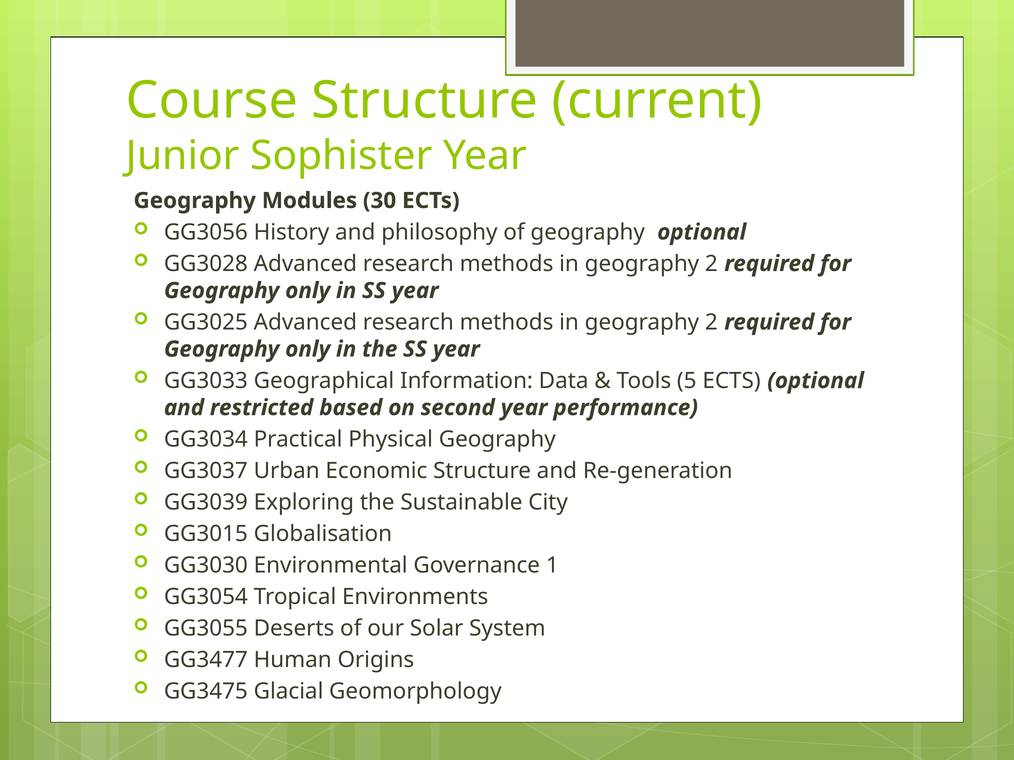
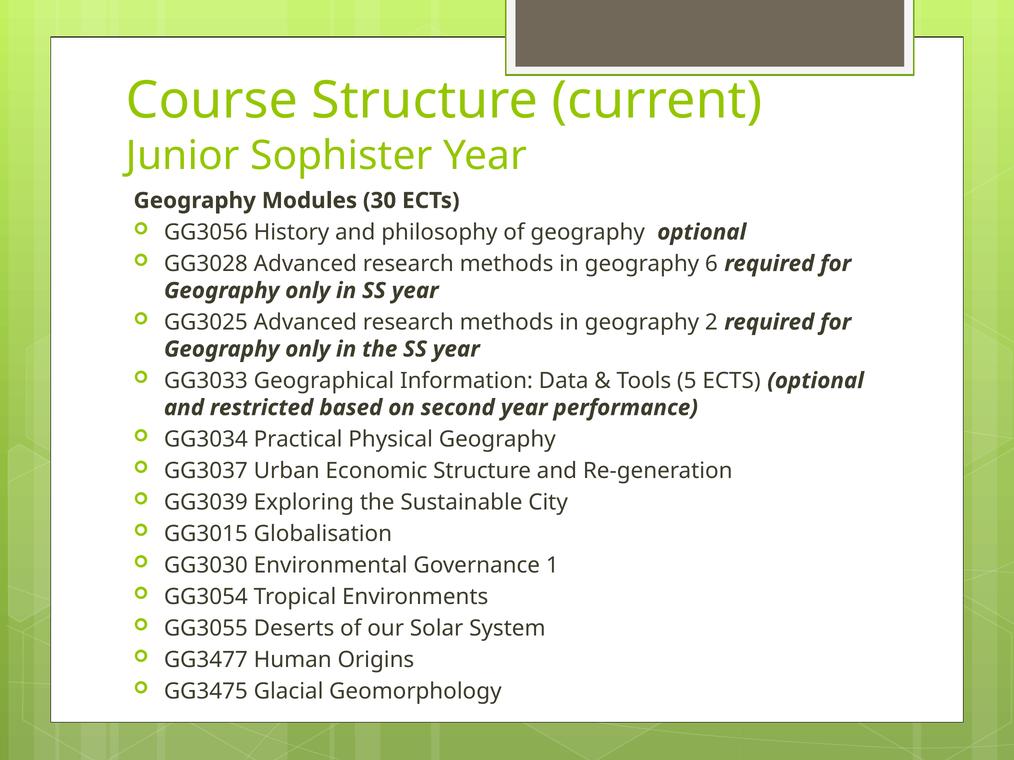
2 at (711, 264): 2 -> 6
